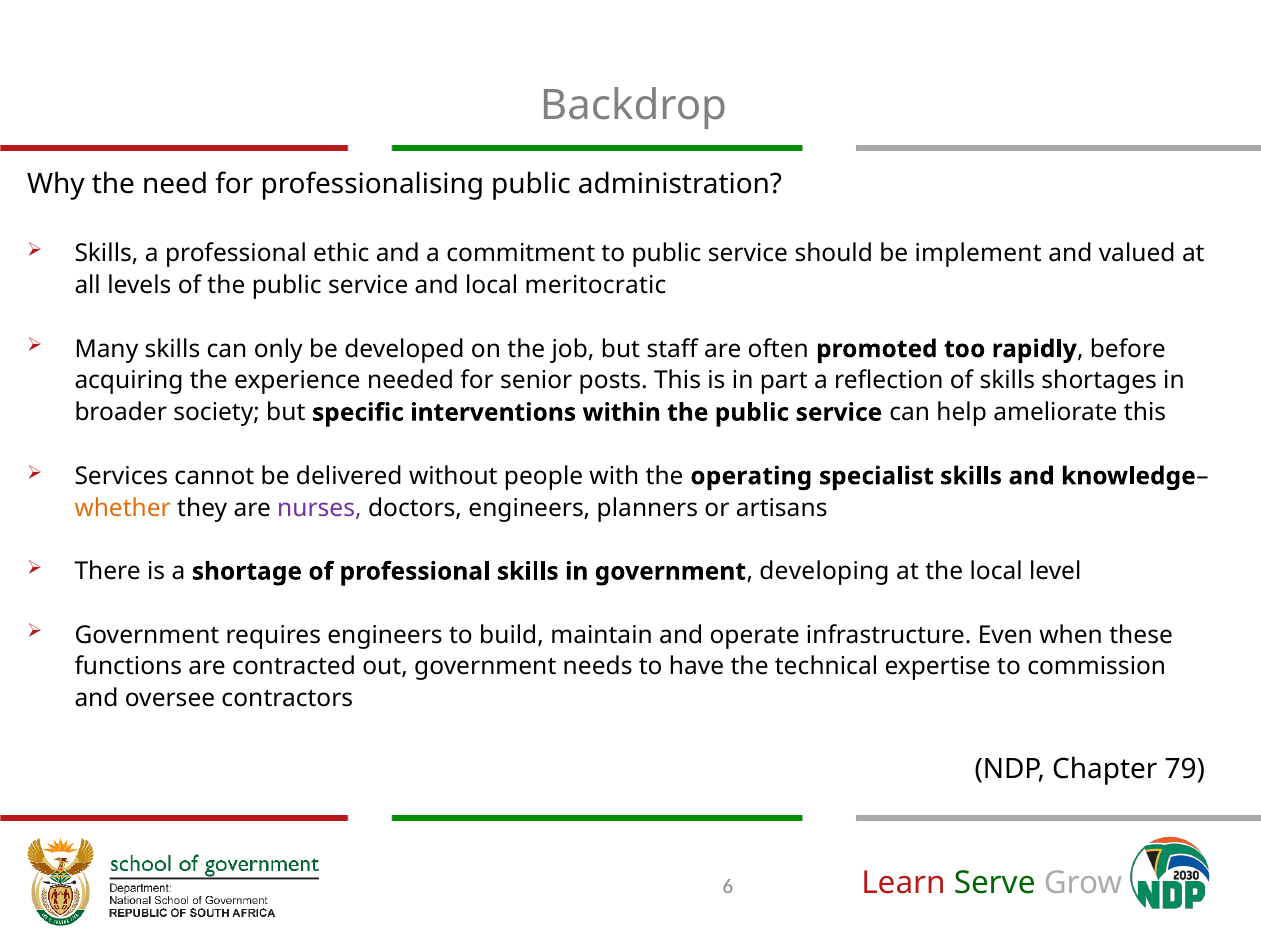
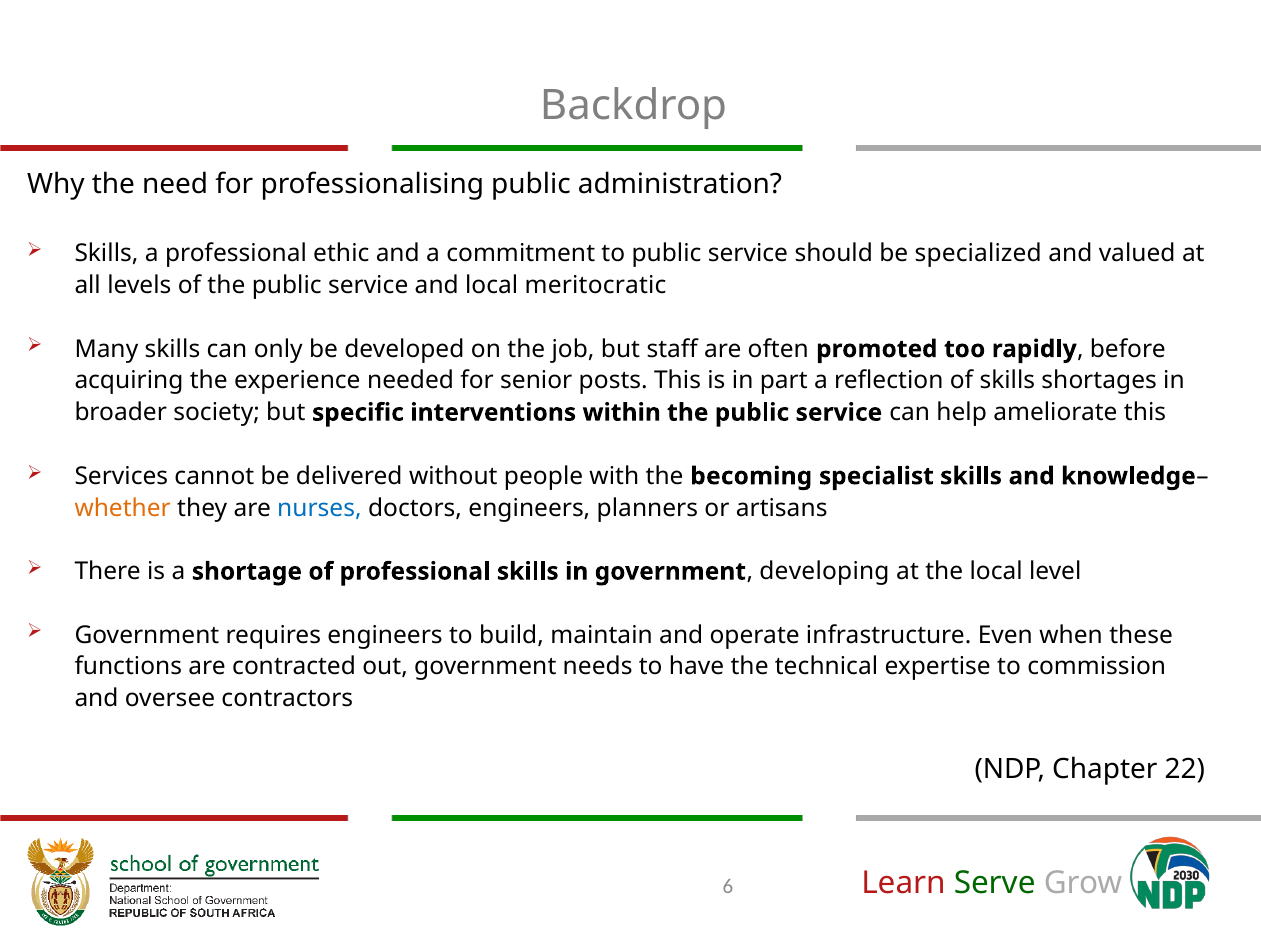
implement: implement -> specialized
operating: operating -> becoming
nurses colour: purple -> blue
79: 79 -> 22
